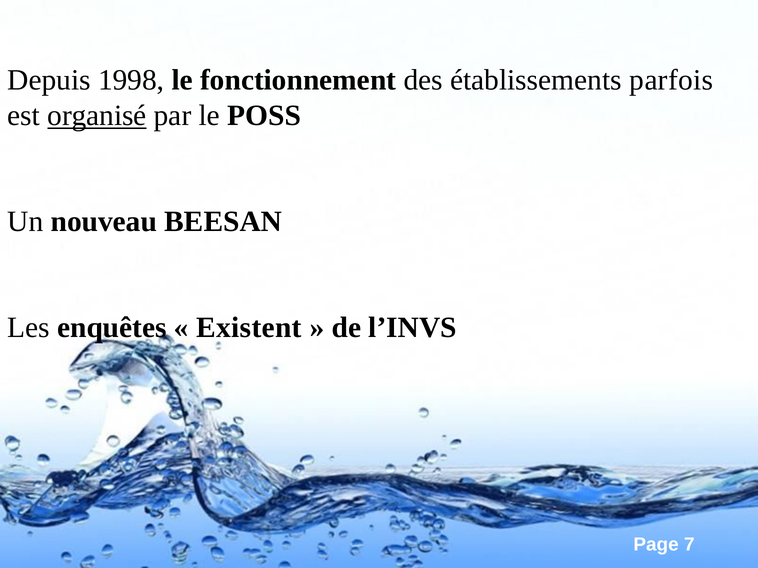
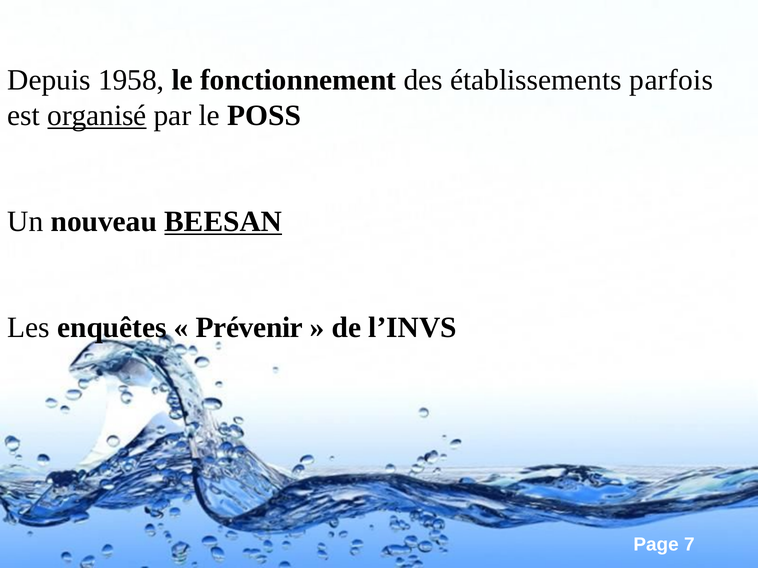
1998: 1998 -> 1958
BEESAN underline: none -> present
Existent: Existent -> Prévenir
